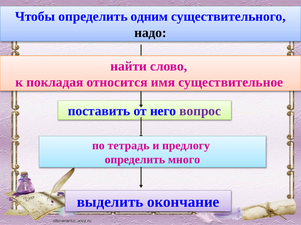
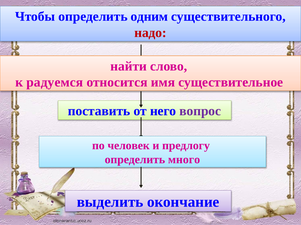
надо colour: black -> red
покладая: покладая -> радуемся
тетрадь: тетрадь -> человек
